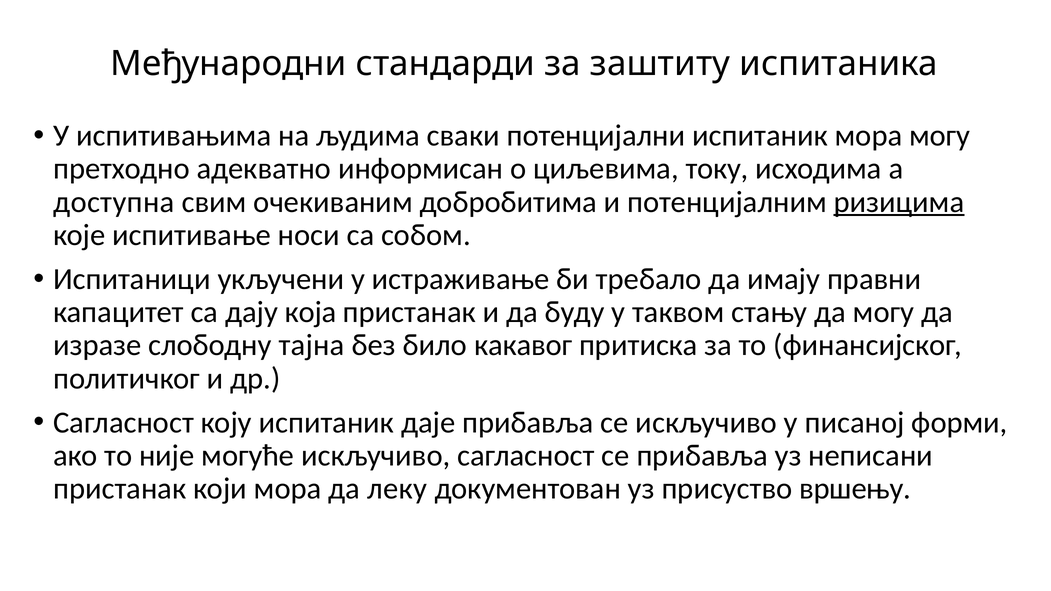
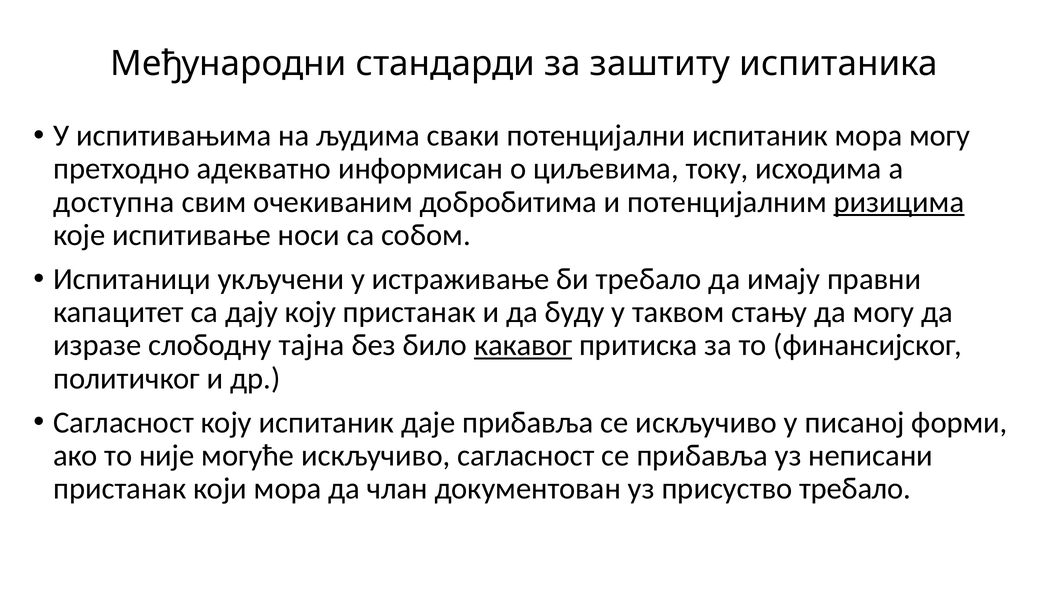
дају која: која -> коју
какавог underline: none -> present
леку: леку -> члан
присуство вршењу: вршењу -> требало
